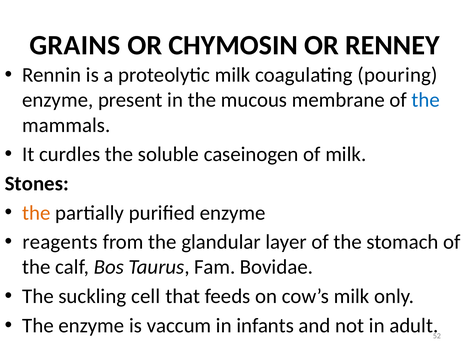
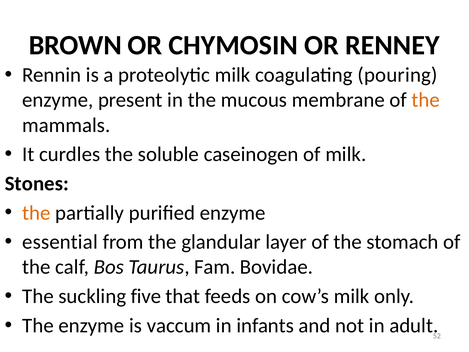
GRAINS: GRAINS -> BROWN
the at (426, 100) colour: blue -> orange
reagents: reagents -> essential
cell: cell -> five
